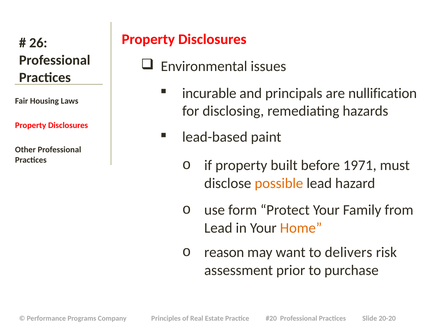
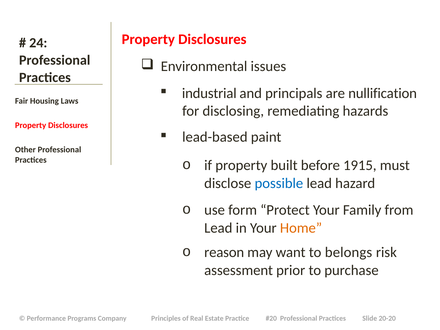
26: 26 -> 24
incurable: incurable -> industrial
1971: 1971 -> 1915
possible colour: orange -> blue
delivers: delivers -> belongs
